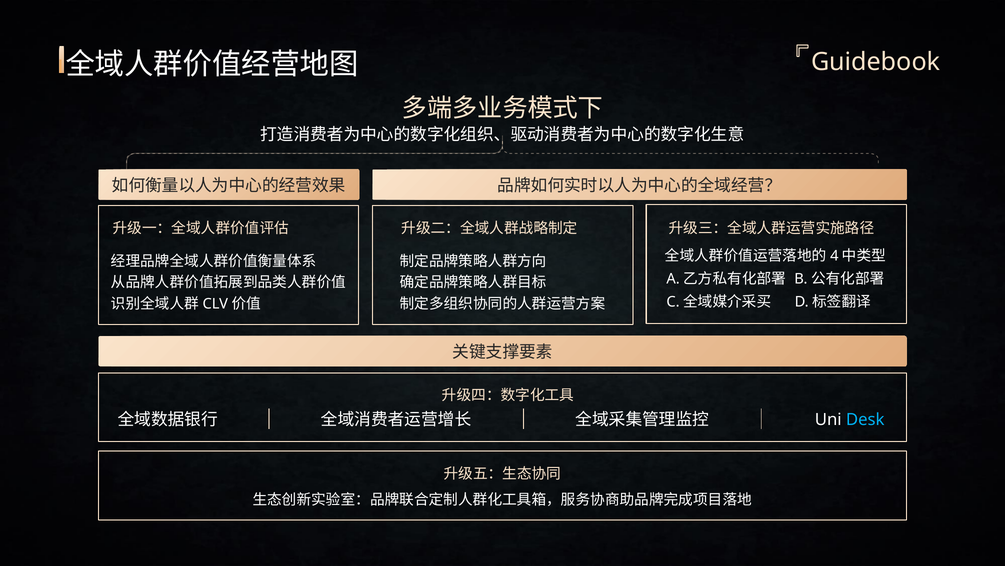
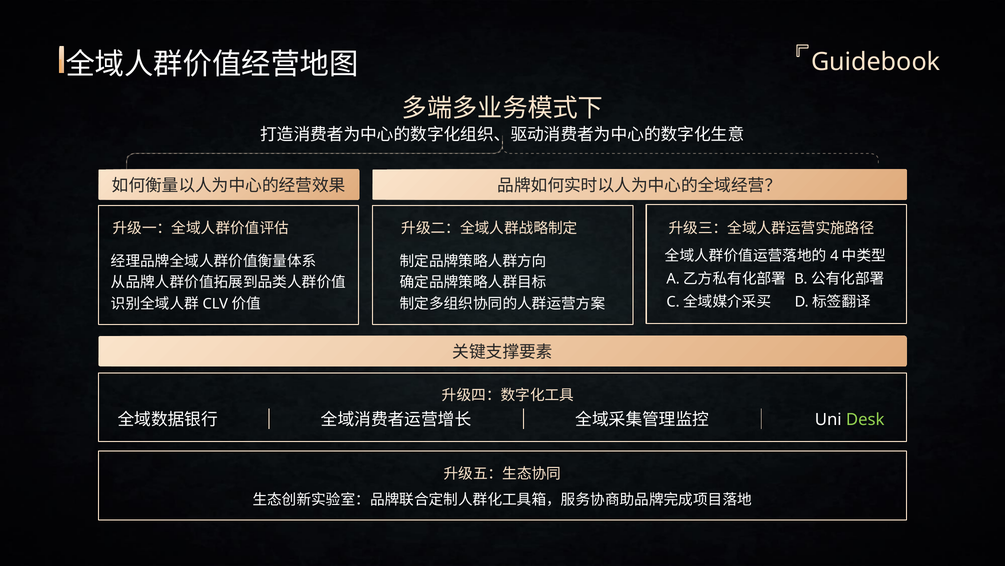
Desk colour: light blue -> light green
